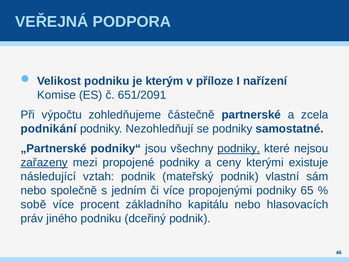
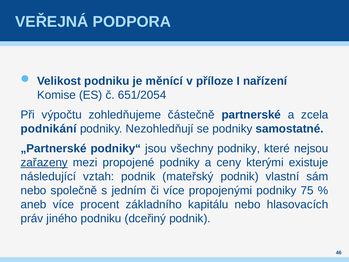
kterým: kterým -> měnící
651/2091: 651/2091 -> 651/2054
podniky at (239, 148) underline: present -> none
65: 65 -> 75
sobě: sobě -> aneb
